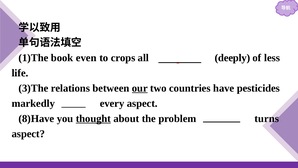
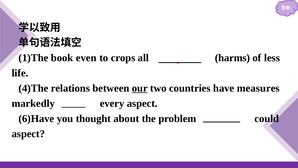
deeply: deeply -> harms
3)The: 3)The -> 4)The
pesticides: pesticides -> measures
8)Have: 8)Have -> 6)Have
thought underline: present -> none
turns: turns -> could
